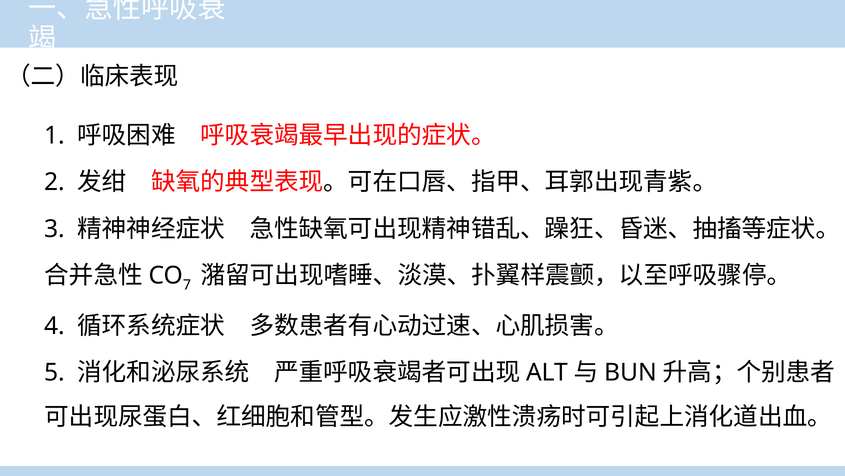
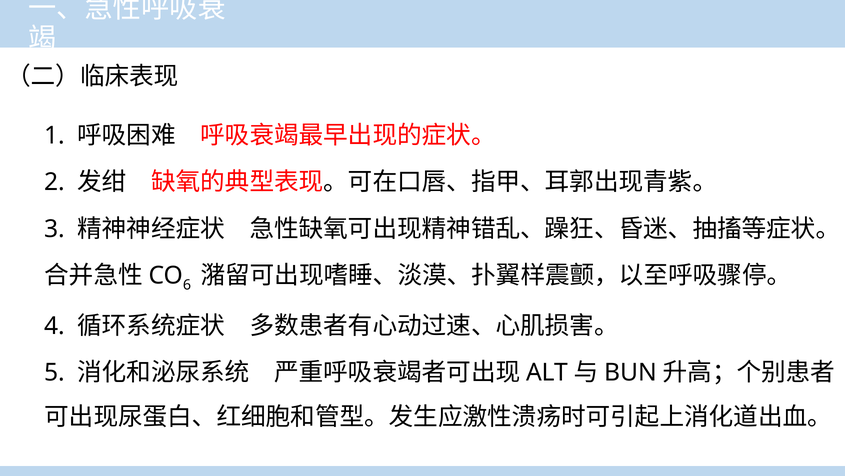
7: 7 -> 6
